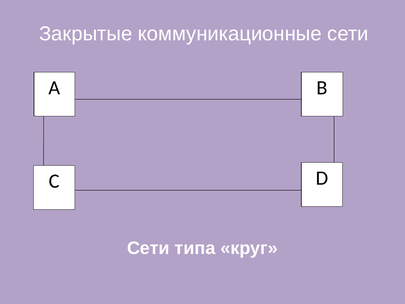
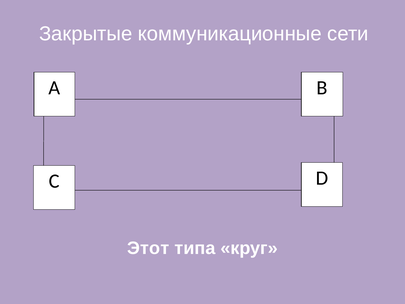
Сети at (148, 248): Сети -> Этот
